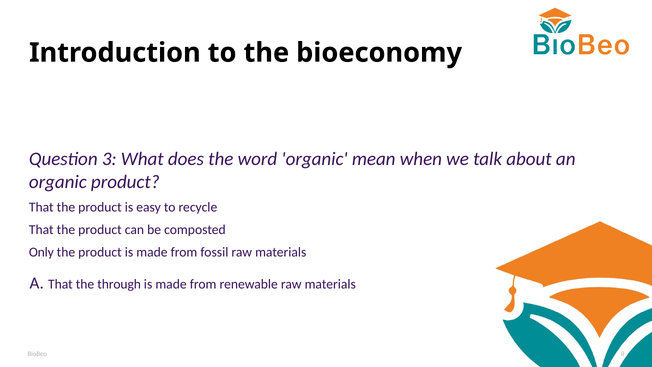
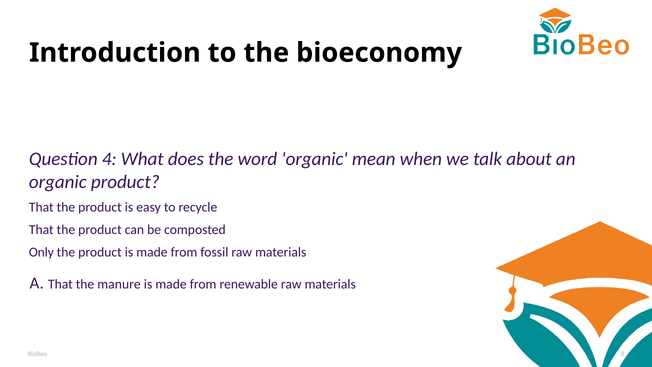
3: 3 -> 4
through: through -> manure
